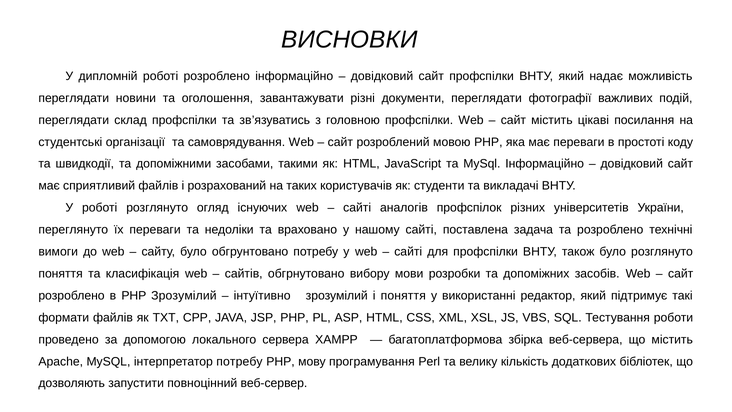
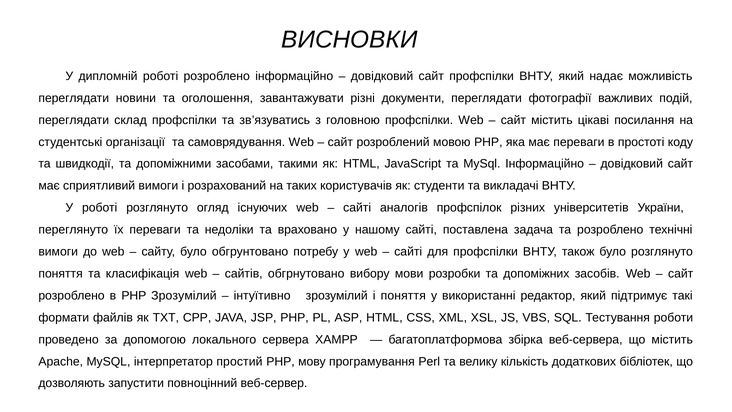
сприятливий файлів: файлів -> вимоги
інтерпретатор потребу: потребу -> простий
